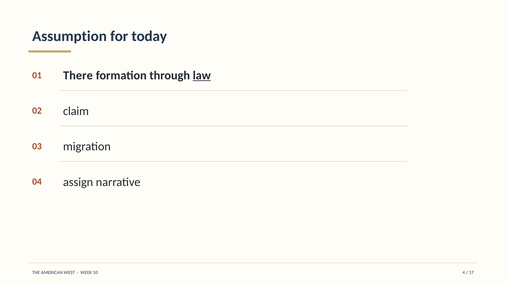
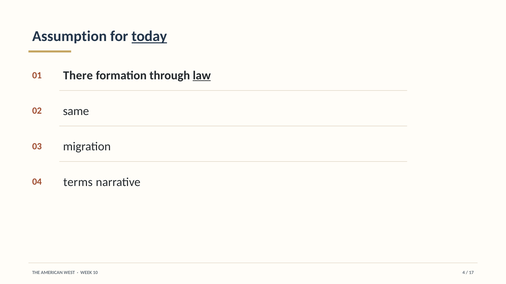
today underline: none -> present
claim: claim -> same
assign: assign -> terms
